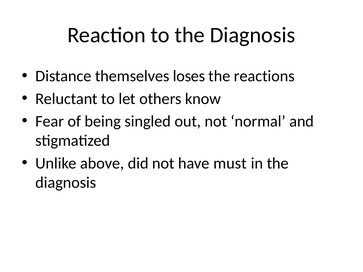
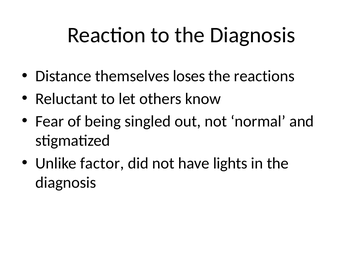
above: above -> factor
must: must -> lights
